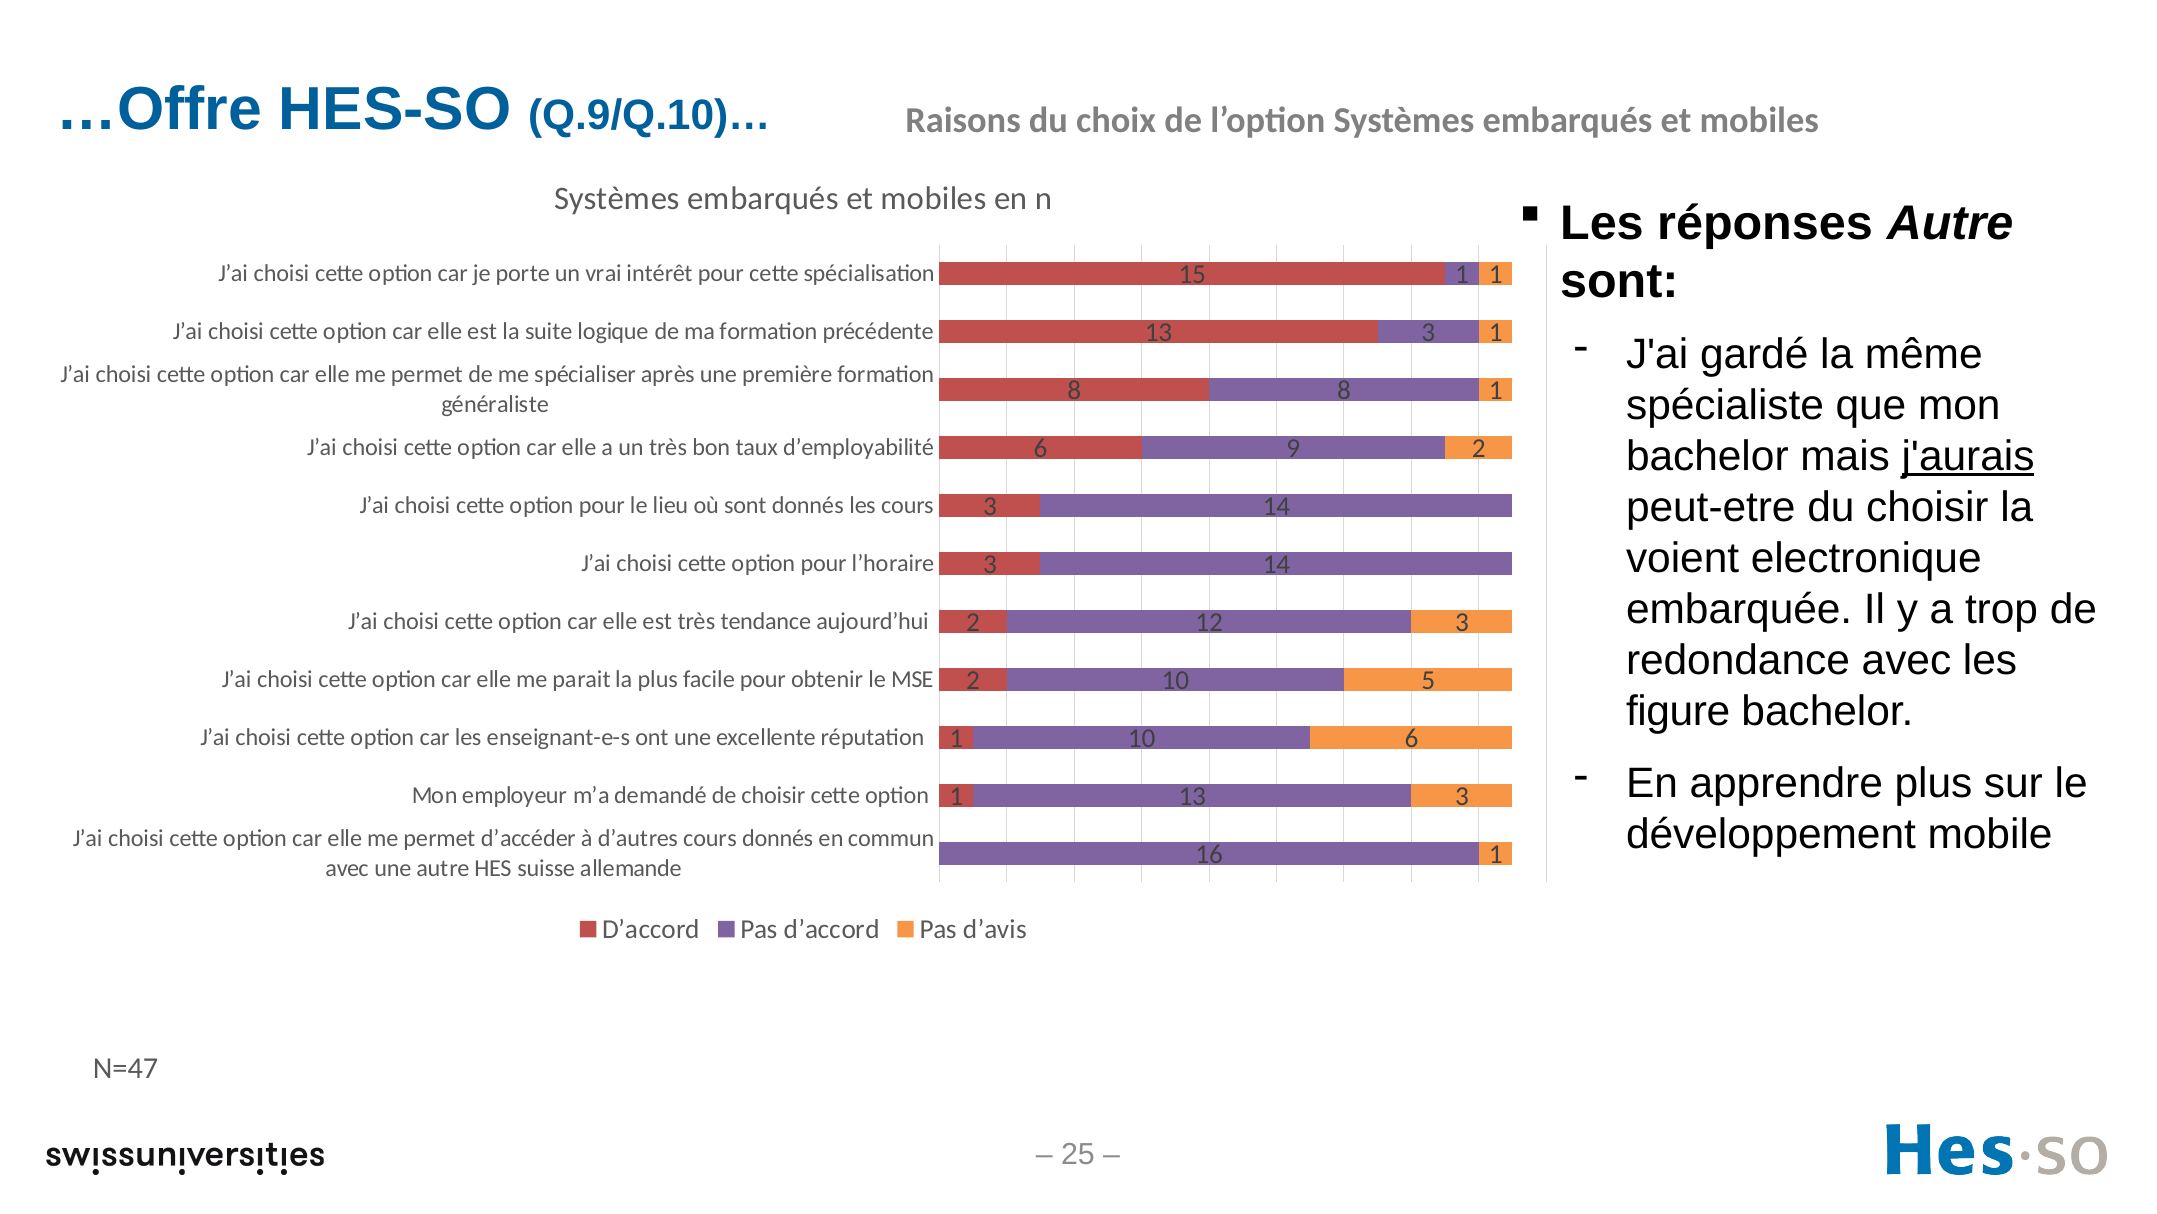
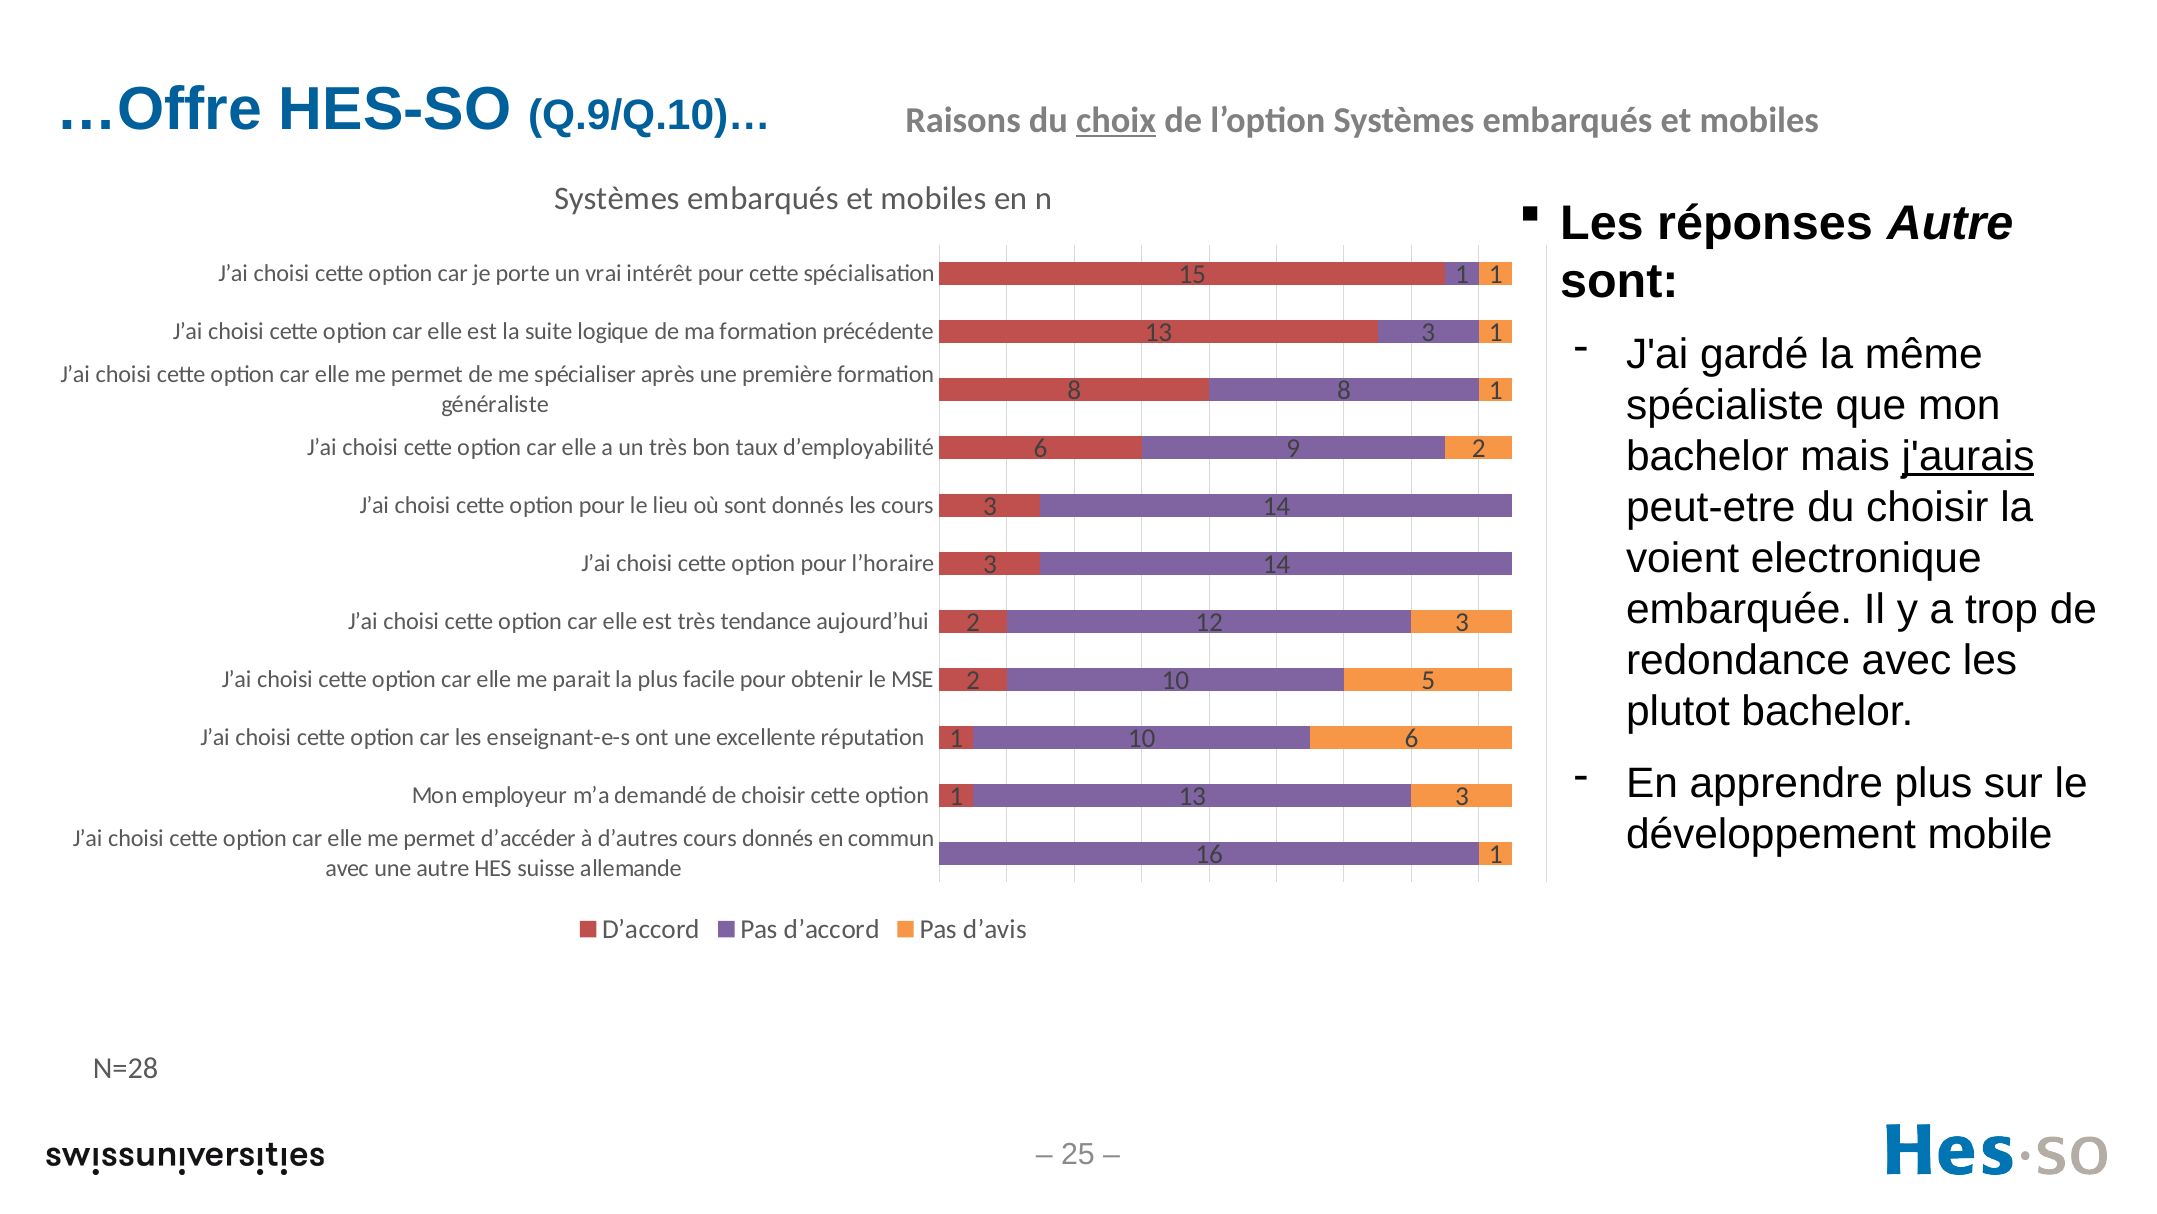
choix underline: none -> present
figure: figure -> plutot
N=47: N=47 -> N=28
